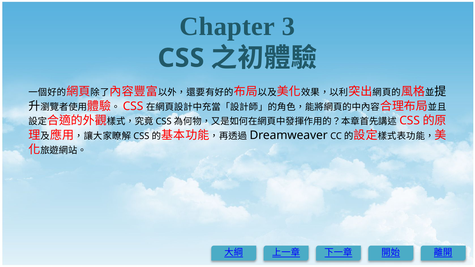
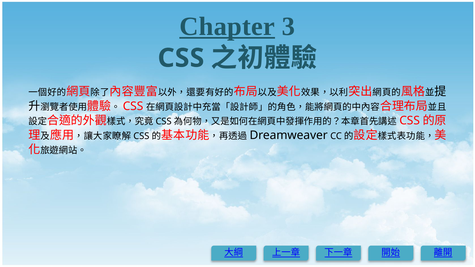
Chapter underline: none -> present
